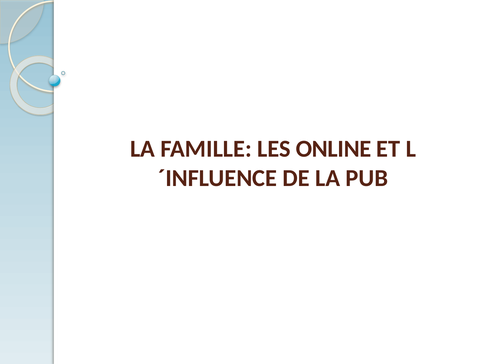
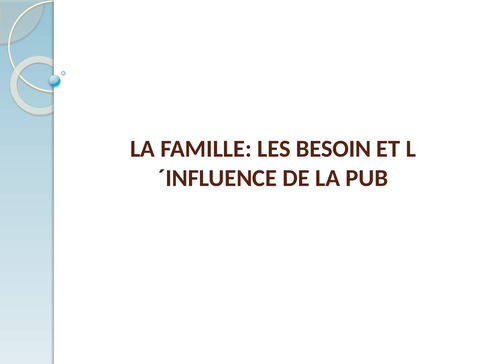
ONLINE: ONLINE -> BESOIN
